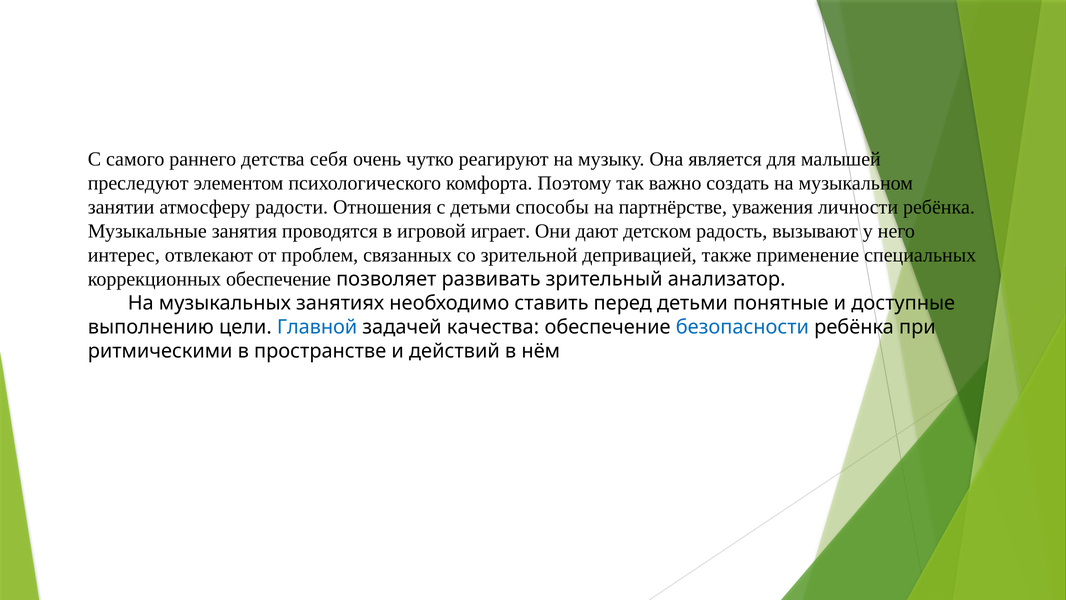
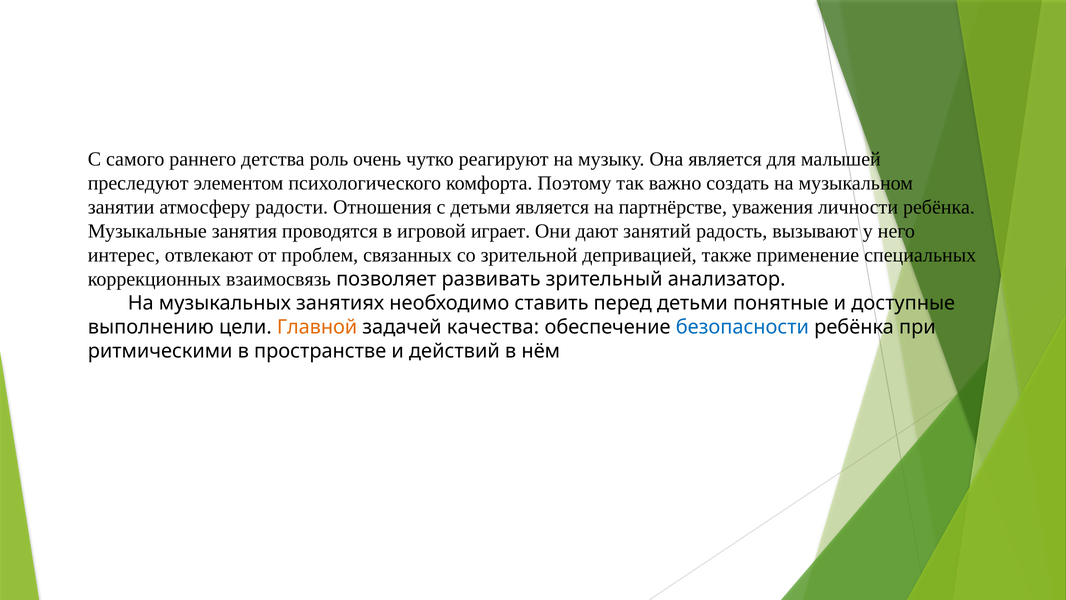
себя: себя -> роль
детьми способы: способы -> является
детском: детском -> занятий
коррекционных обеспечение: обеспечение -> взаимосвязь
Главной colour: blue -> orange
